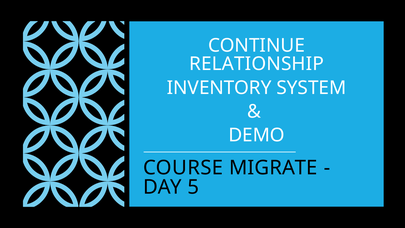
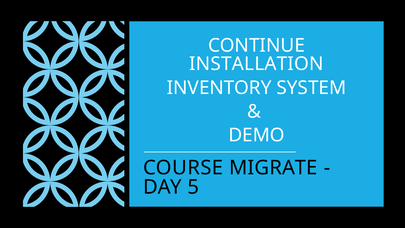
RELATIONSHIP: RELATIONSHIP -> INSTALLATION
